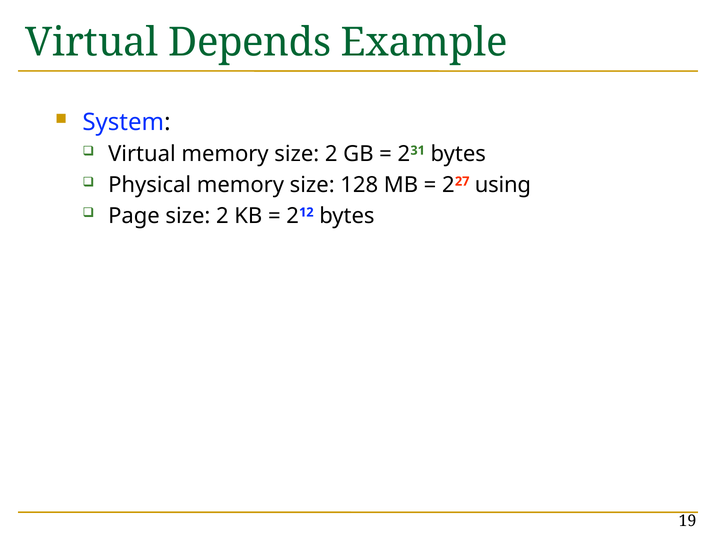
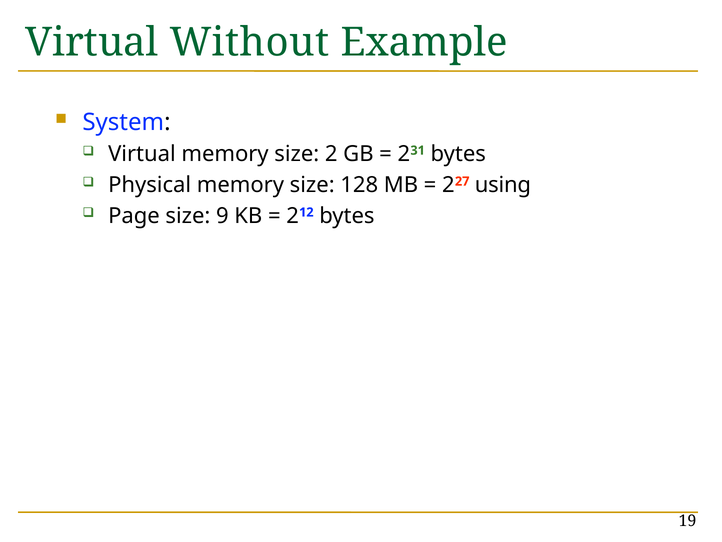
Depends: Depends -> Without
Page size 2: 2 -> 9
